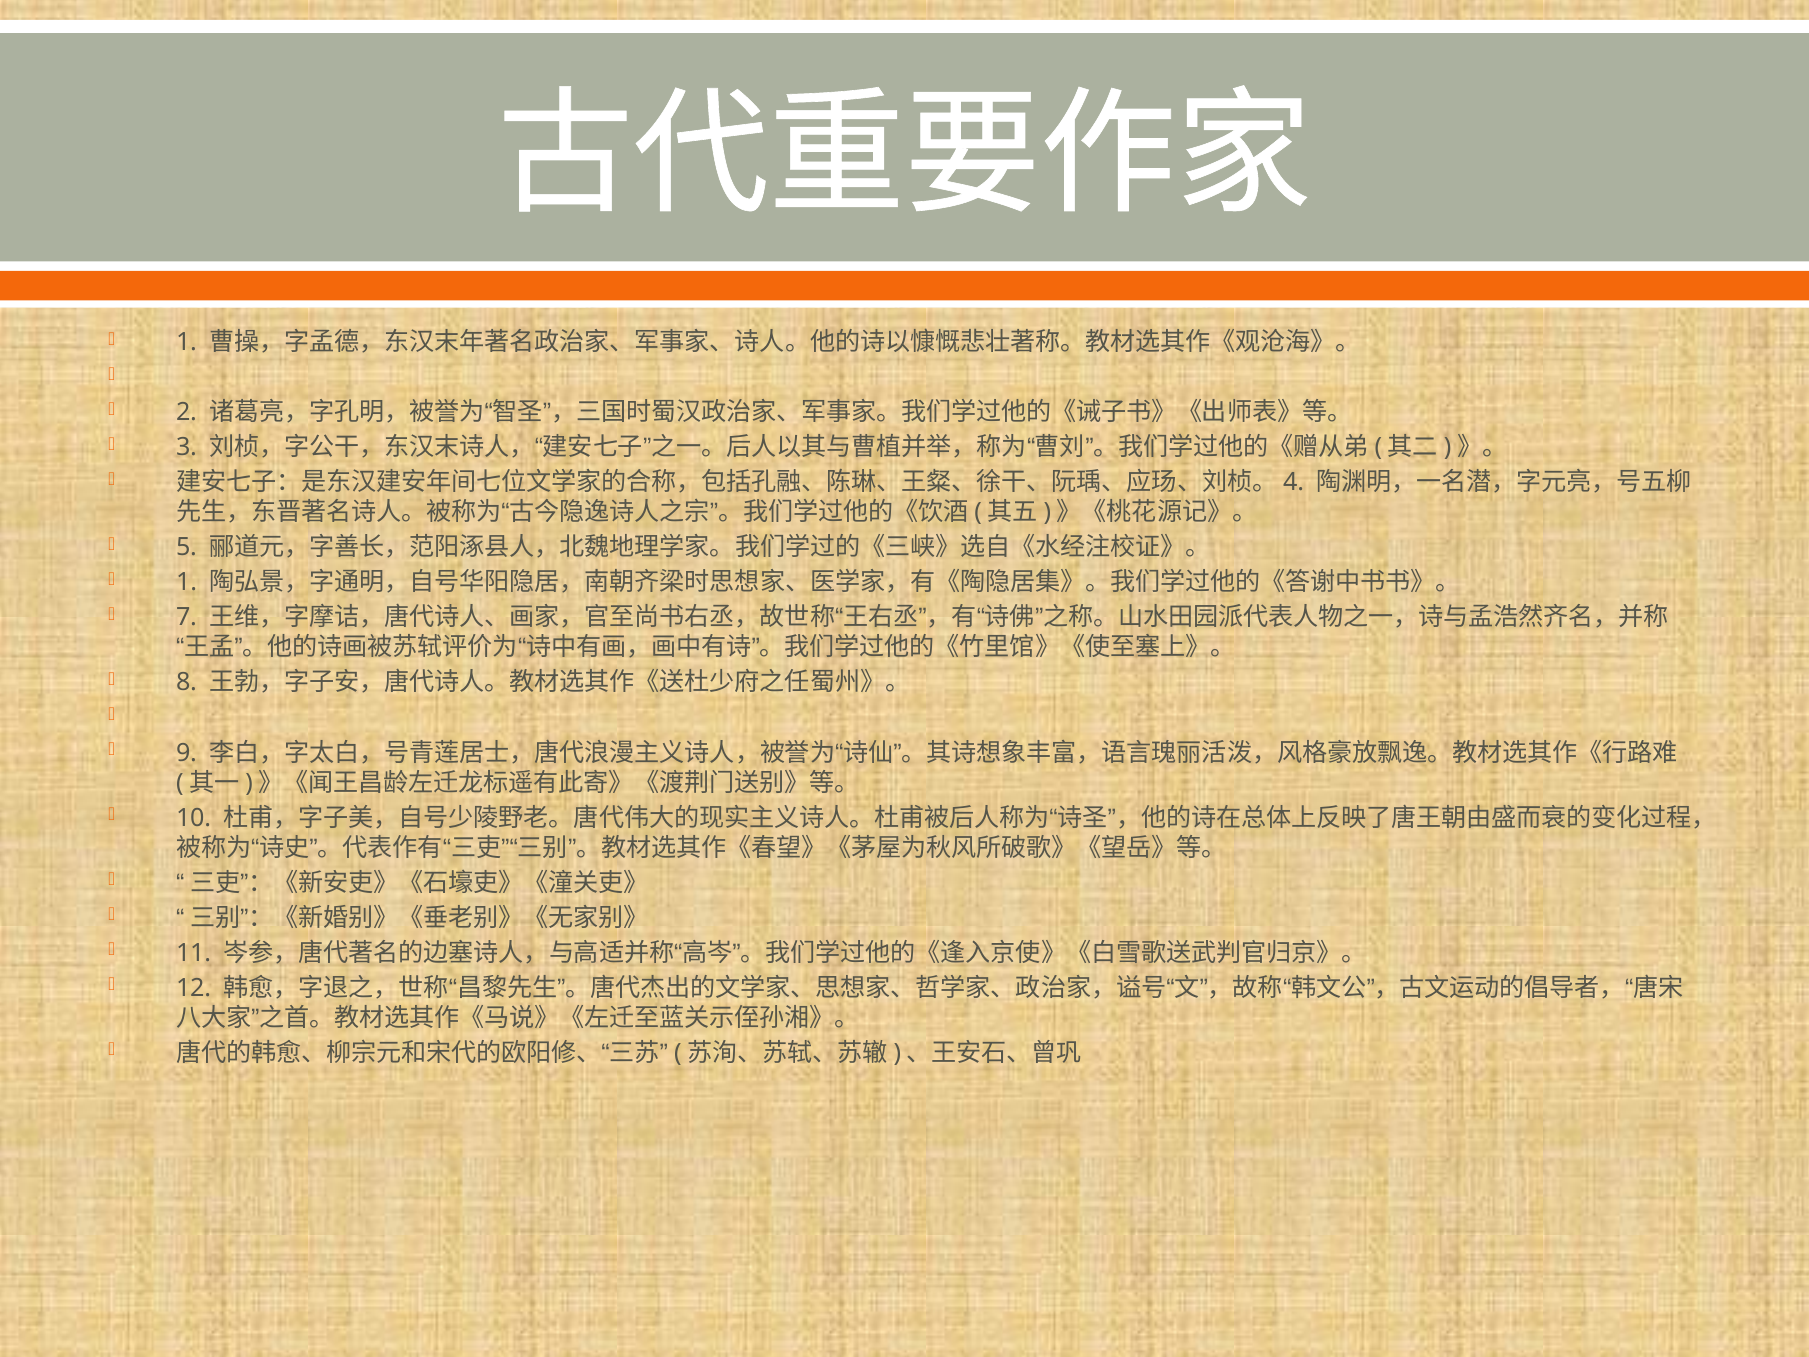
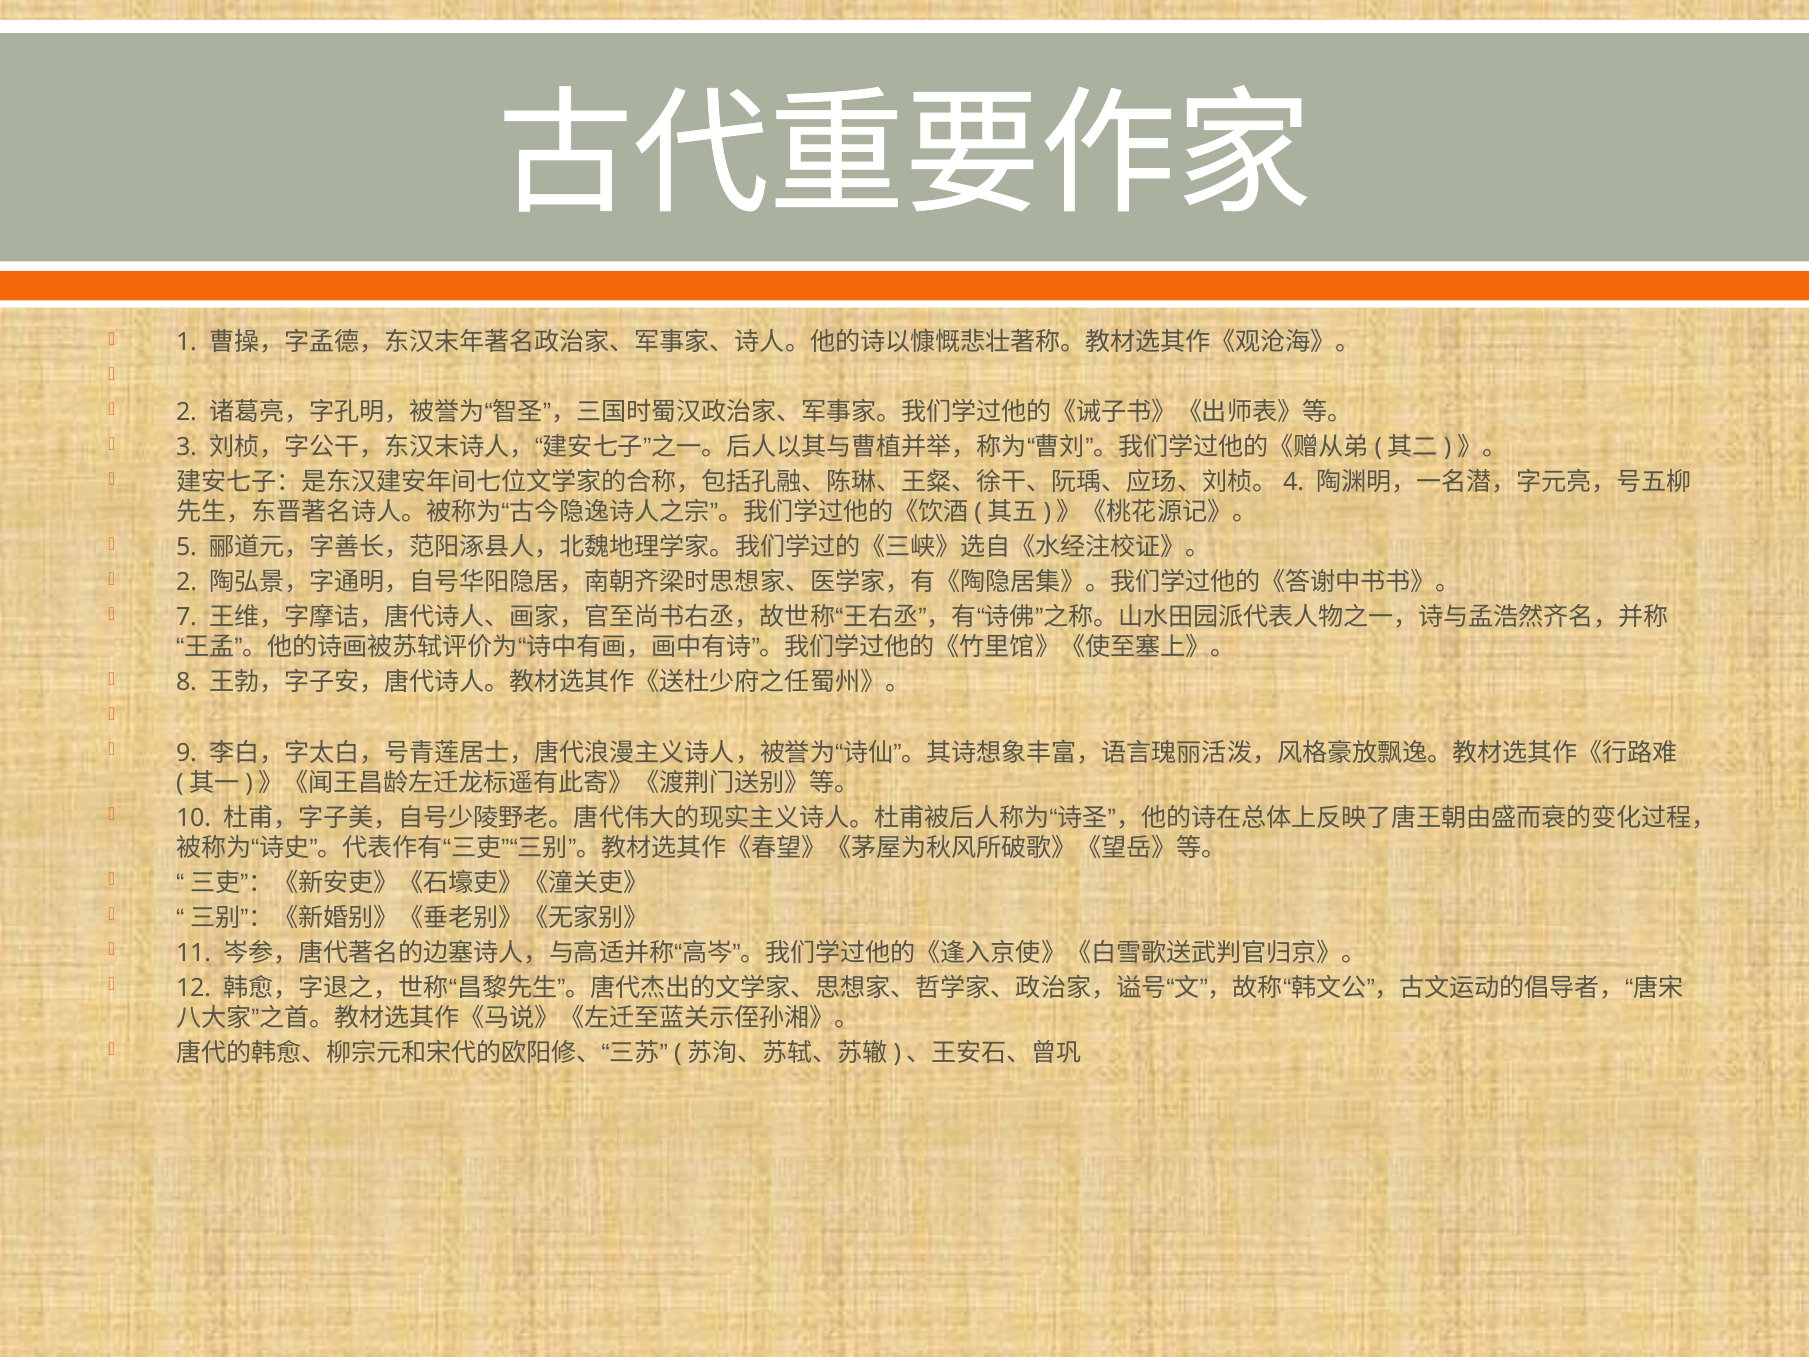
1 at (187, 582): 1 -> 2
